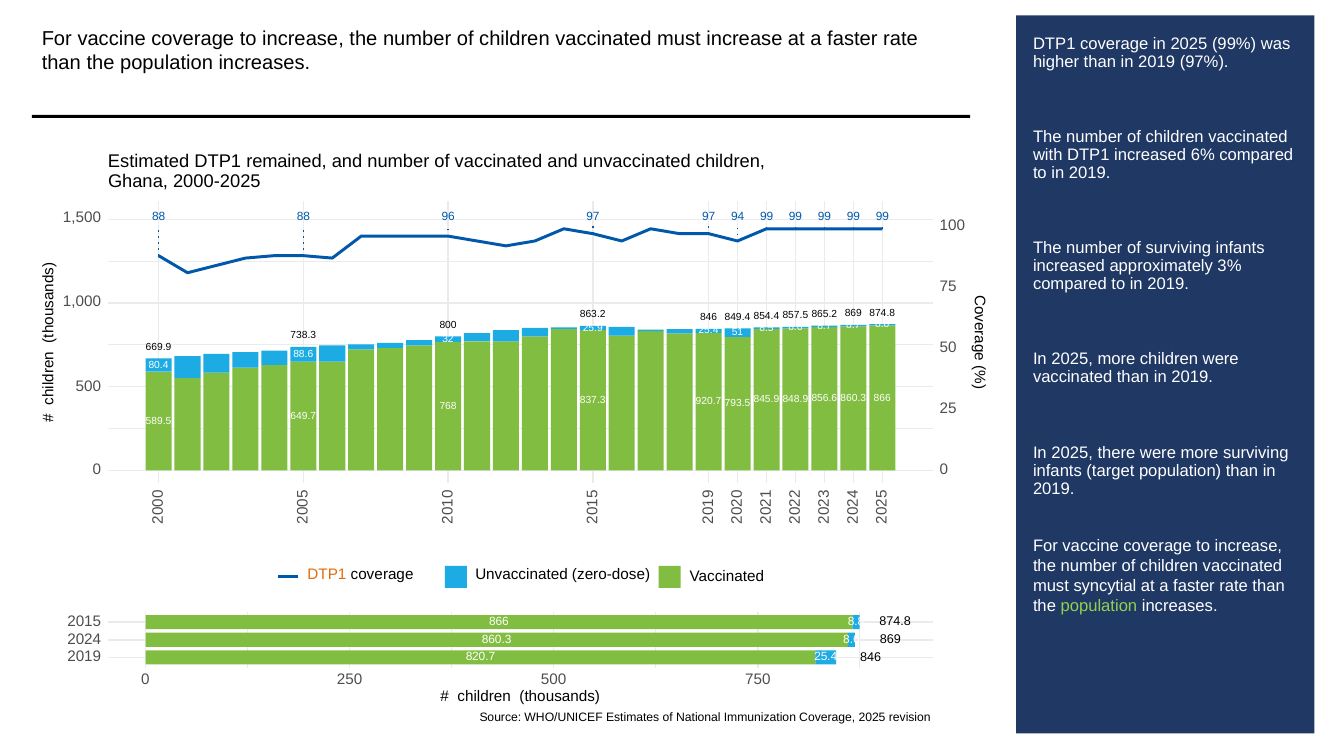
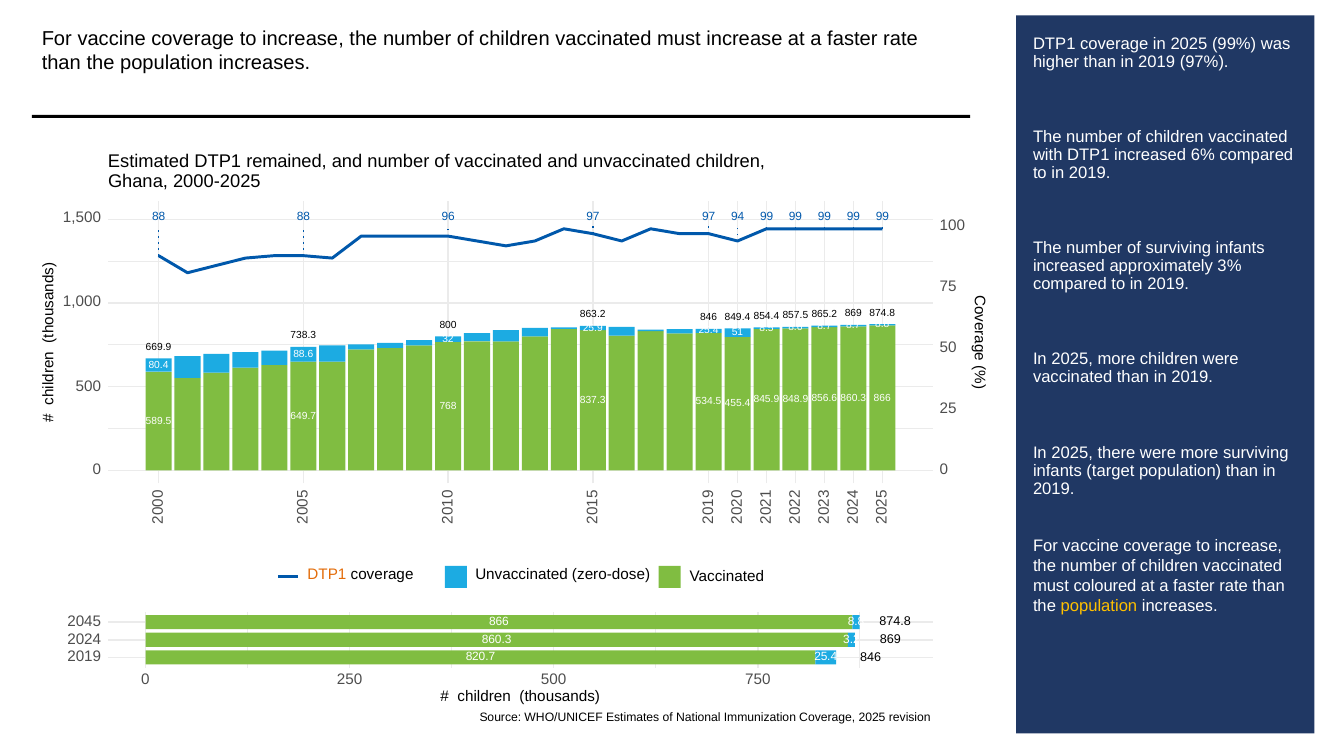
920.7: 920.7 -> 534.5
793.5: 793.5 -> 455.4
syncytial: syncytial -> coloured
population at (1099, 606) colour: light green -> yellow
2015: 2015 -> 2045
860.3 8.6: 8.6 -> 3.2
